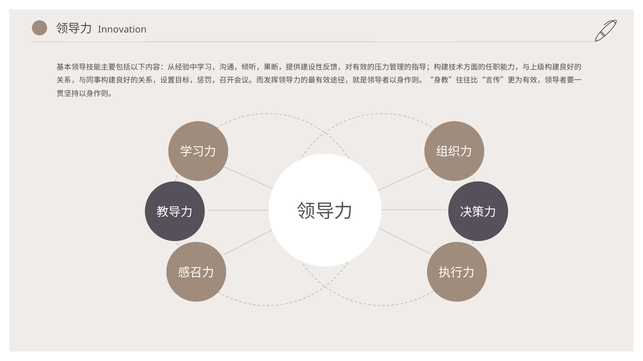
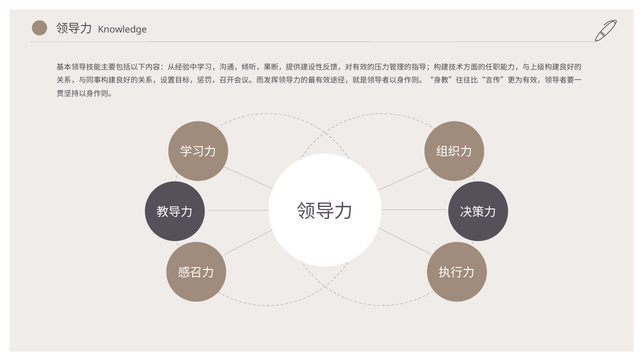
Innovation: Innovation -> Knowledge
